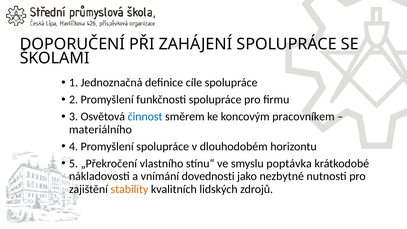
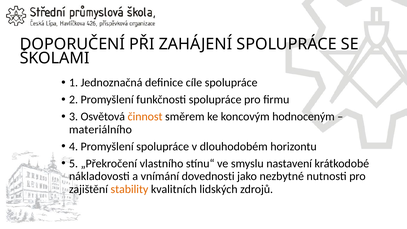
činnost colour: blue -> orange
pracovníkem: pracovníkem -> hodnoceným
poptávka: poptávka -> nastavení
